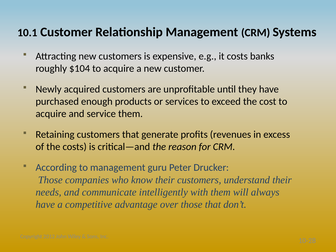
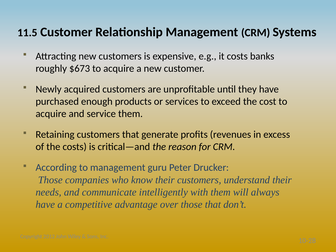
10.1: 10.1 -> 11.5
$104: $104 -> $673
